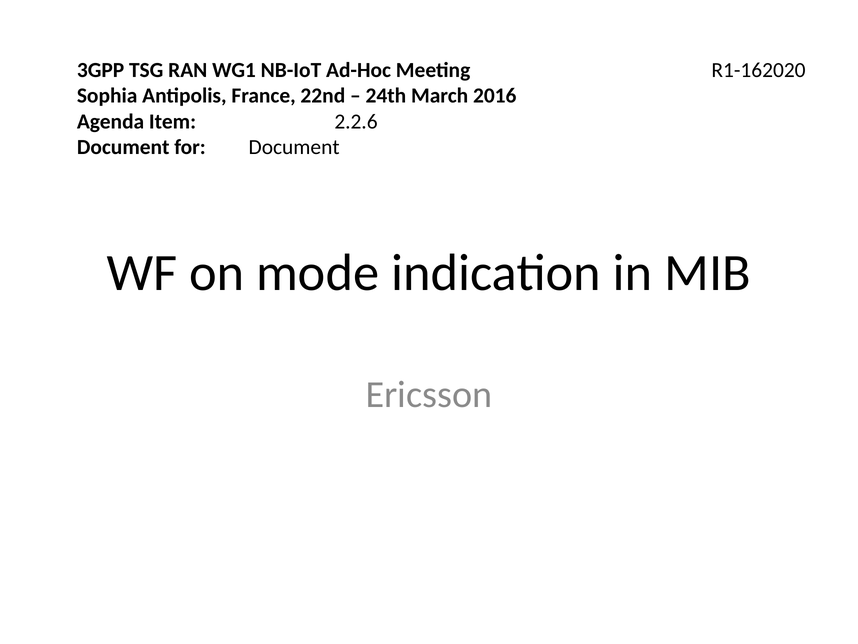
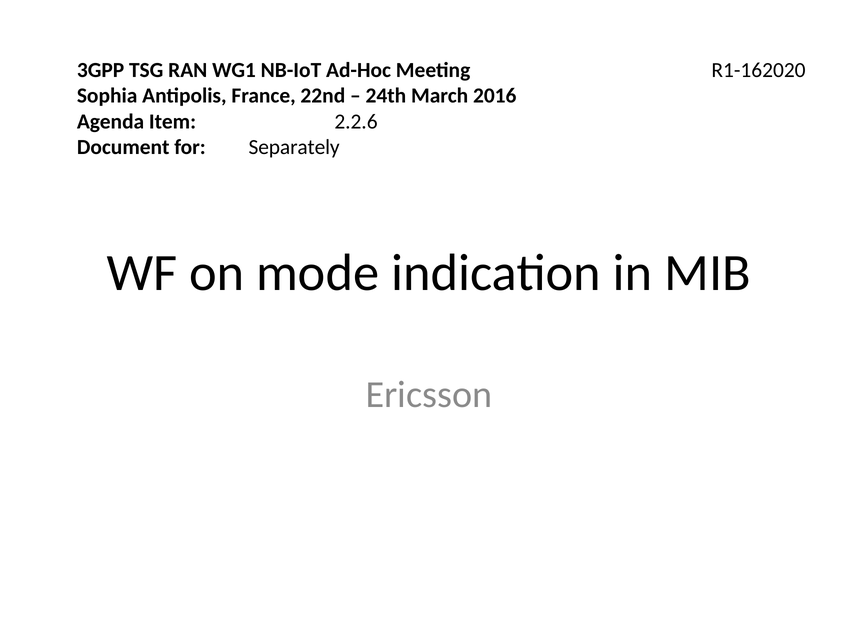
for Document: Document -> Separately
